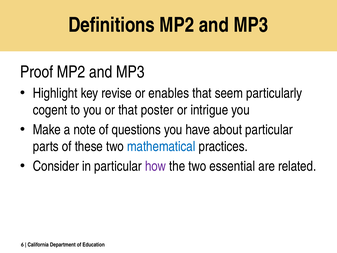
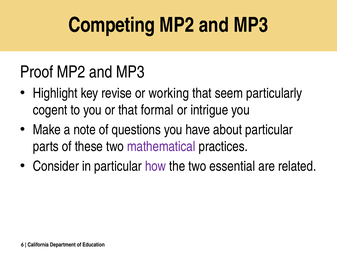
Definitions: Definitions -> Competing
enables: enables -> working
poster: poster -> formal
mathematical colour: blue -> purple
